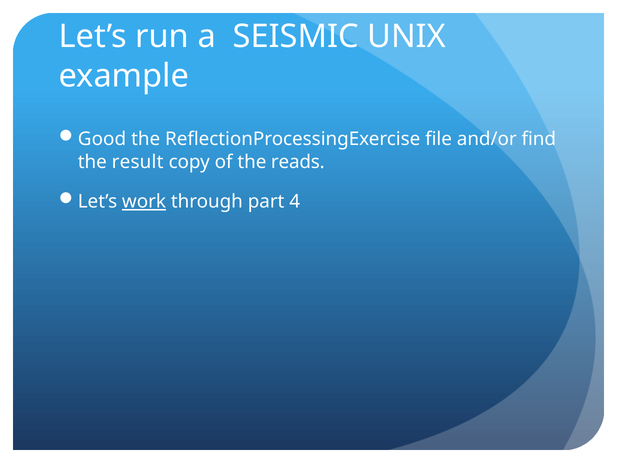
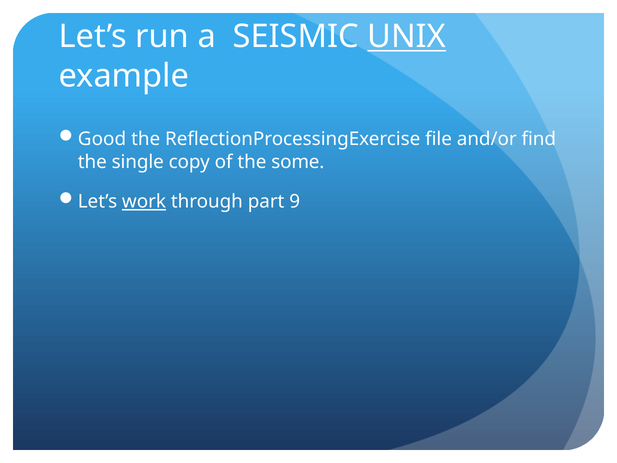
UNIX underline: none -> present
result: result -> single
reads: reads -> some
4: 4 -> 9
